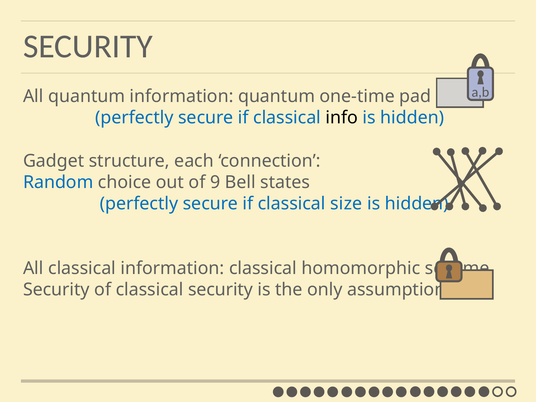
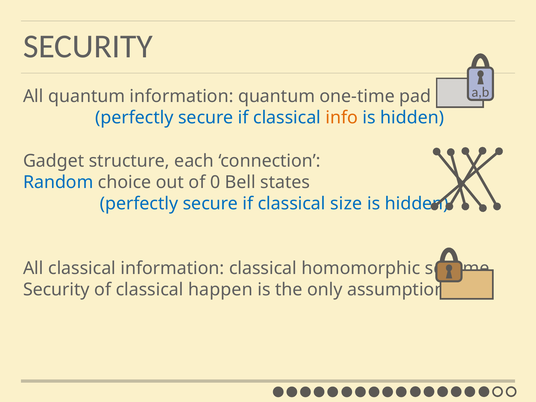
info colour: black -> orange
9: 9 -> 0
classical security: security -> happen
